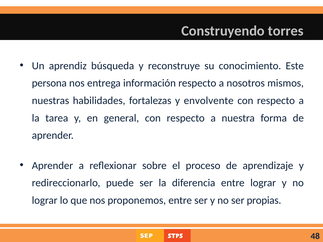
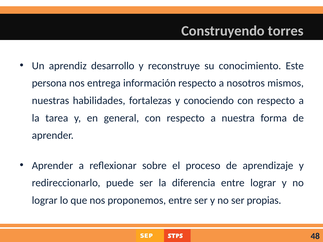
búsqueda: búsqueda -> desarrollo
envolvente: envolvente -> conociendo
